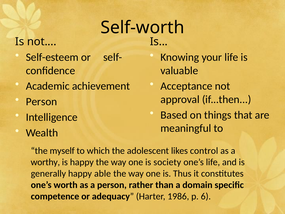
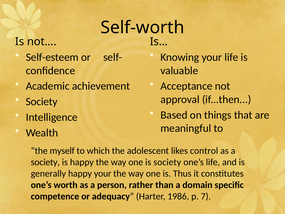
Person at (42, 102): Person -> Society
worthy at (45, 162): worthy -> society
happy able: able -> your
6: 6 -> 7
